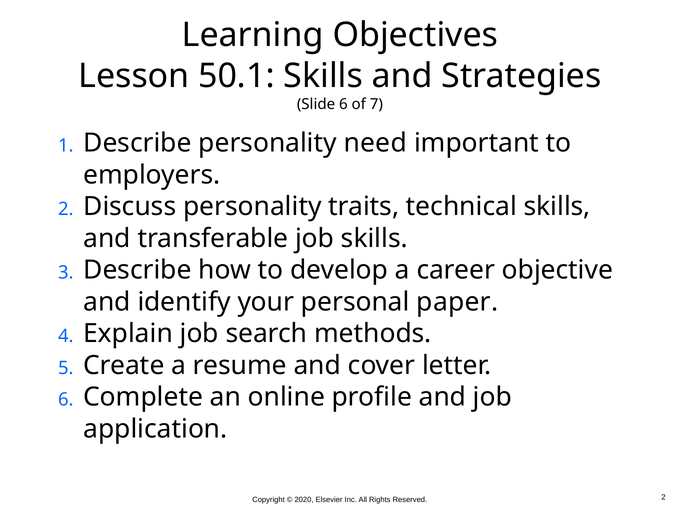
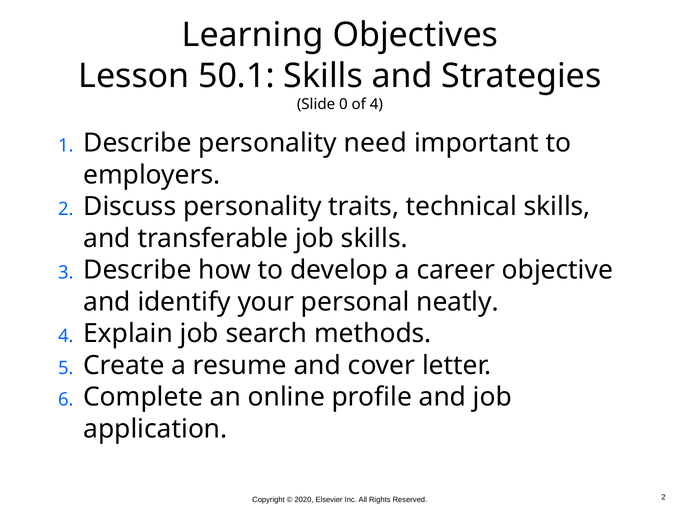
Slide 6: 6 -> 0
of 7: 7 -> 4
paper: paper -> neatly
